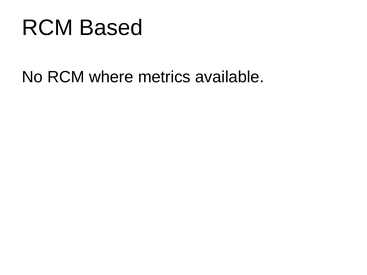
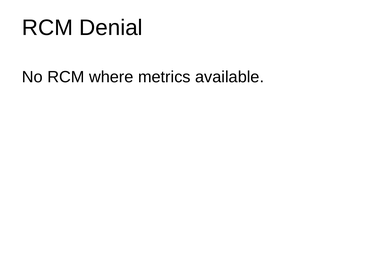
Based: Based -> Denial
